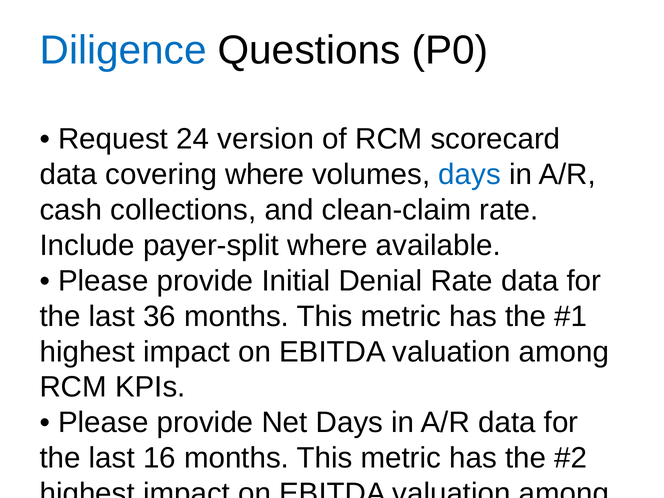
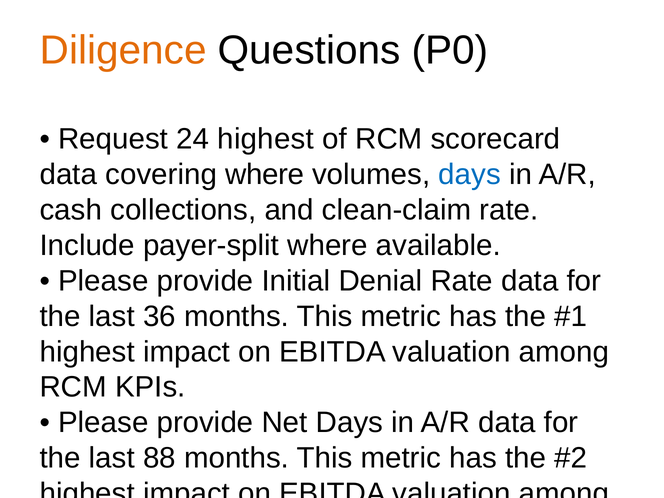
Diligence colour: blue -> orange
24 version: version -> highest
16: 16 -> 88
